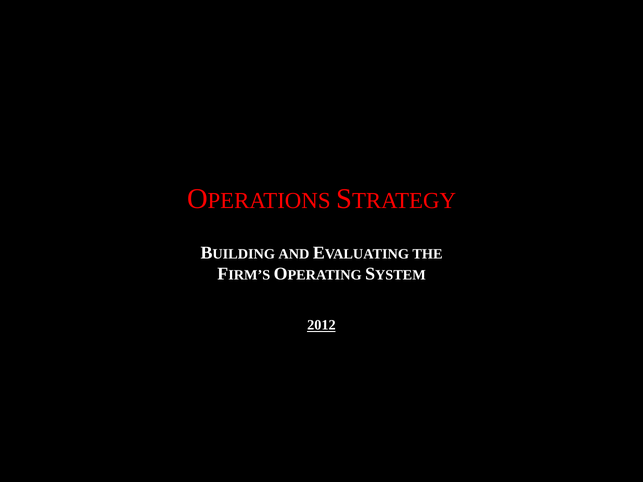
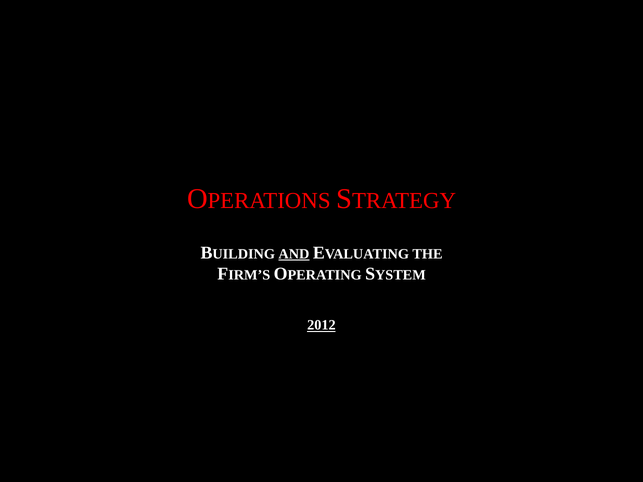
AND underline: none -> present
